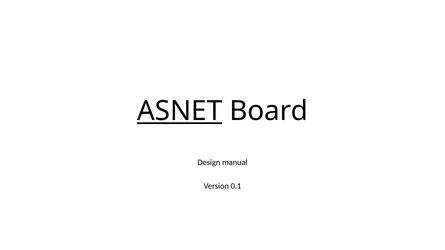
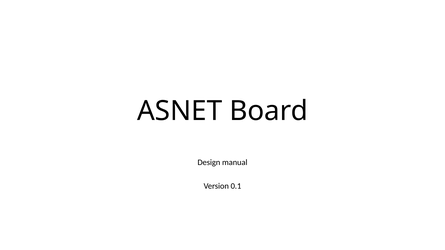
ASNET underline: present -> none
